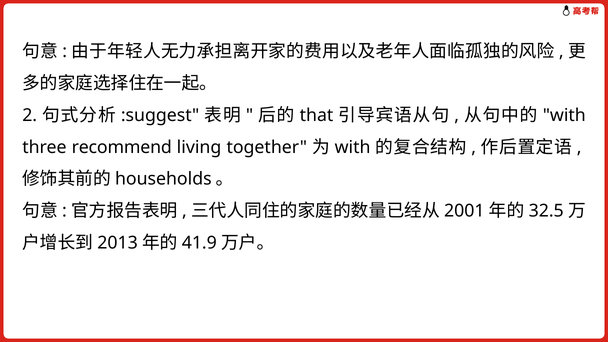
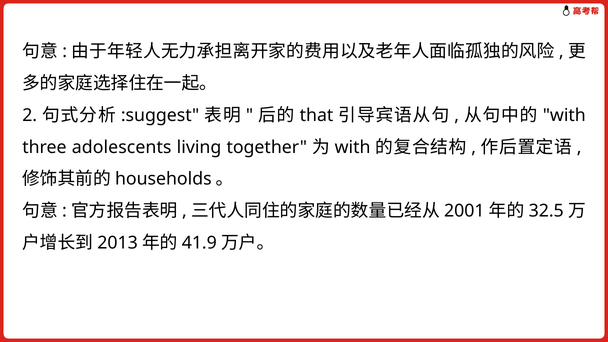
recommend: recommend -> adolescents
